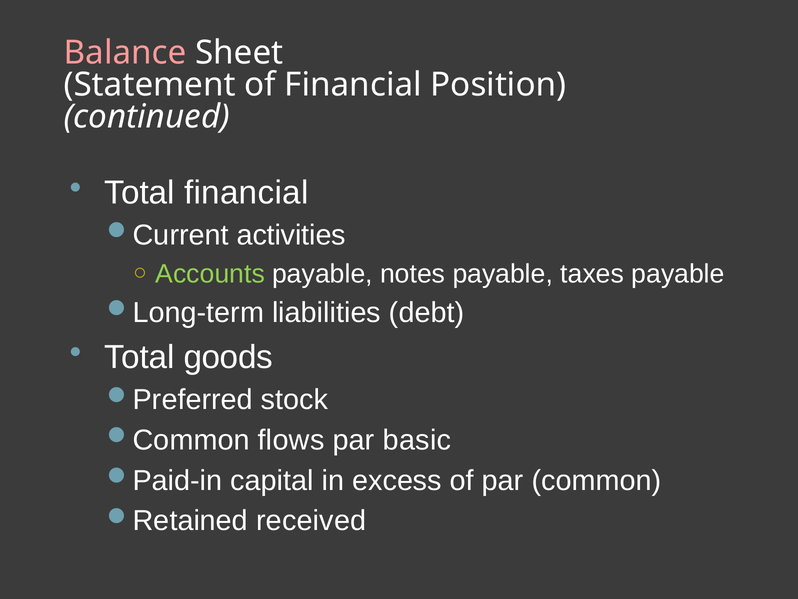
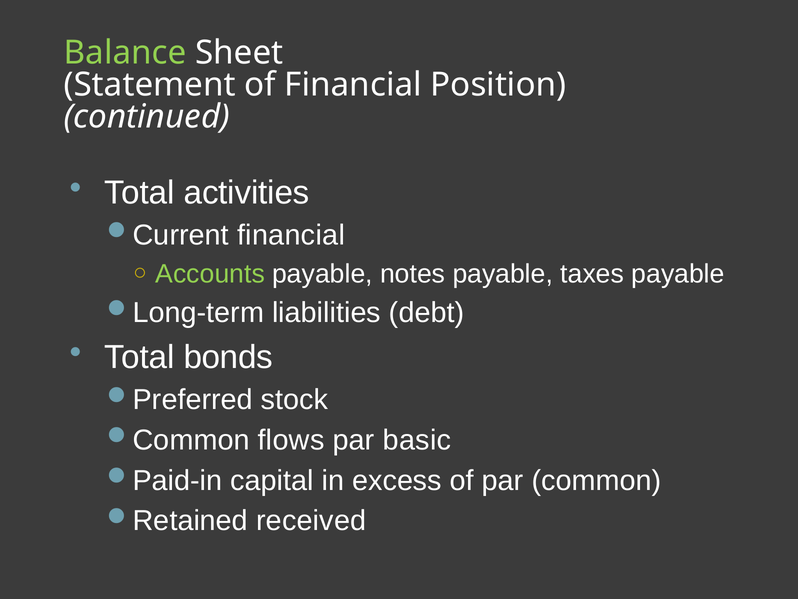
Balance colour: pink -> light green
Total financial: financial -> activities
activities at (291, 235): activities -> financial
goods: goods -> bonds
